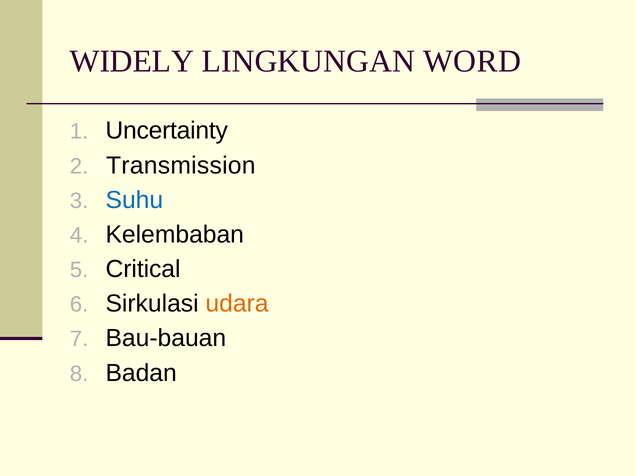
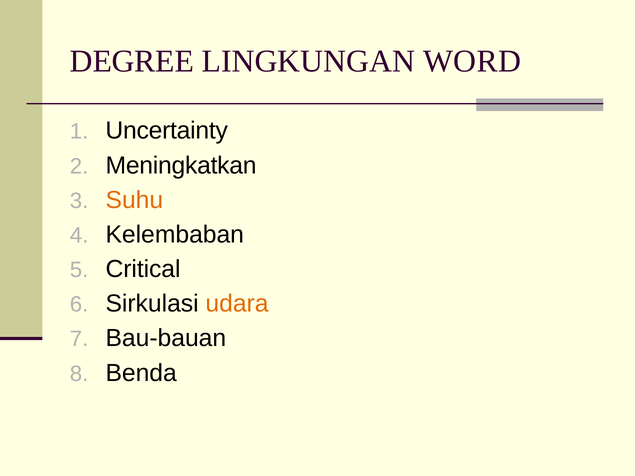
WIDELY: WIDELY -> DEGREE
Transmission: Transmission -> Meningkatkan
Suhu colour: blue -> orange
Badan: Badan -> Benda
